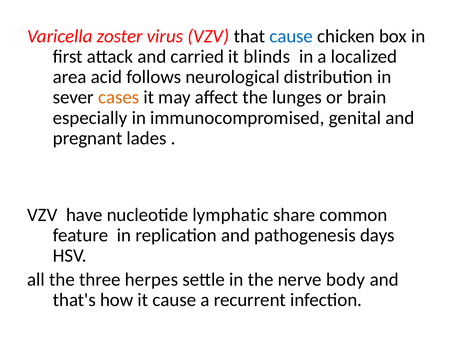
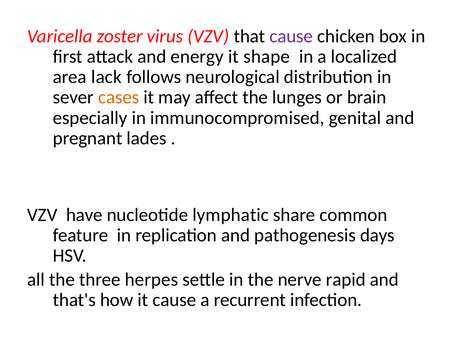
cause at (291, 36) colour: blue -> purple
carried: carried -> energy
blinds: blinds -> shape
acid: acid -> lack
body: body -> rapid
